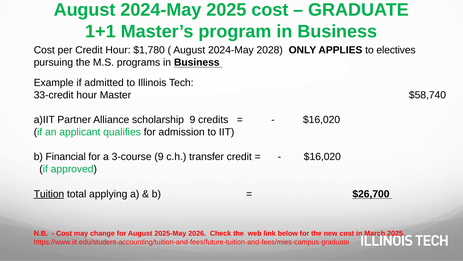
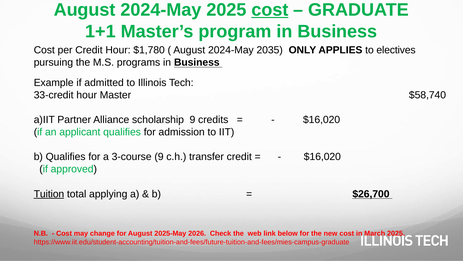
cost at (270, 10) underline: none -> present
2028: 2028 -> 2035
b Financial: Financial -> Qualifies
